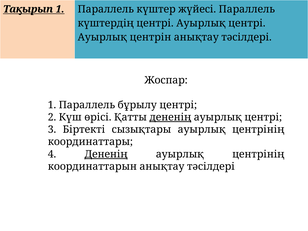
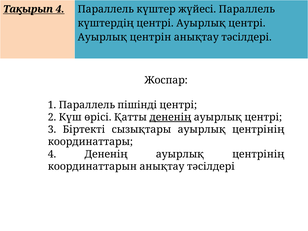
Тақырып 1: 1 -> 4
бұрылу: бұрылу -> пішінді
Дененің at (106, 154) underline: present -> none
